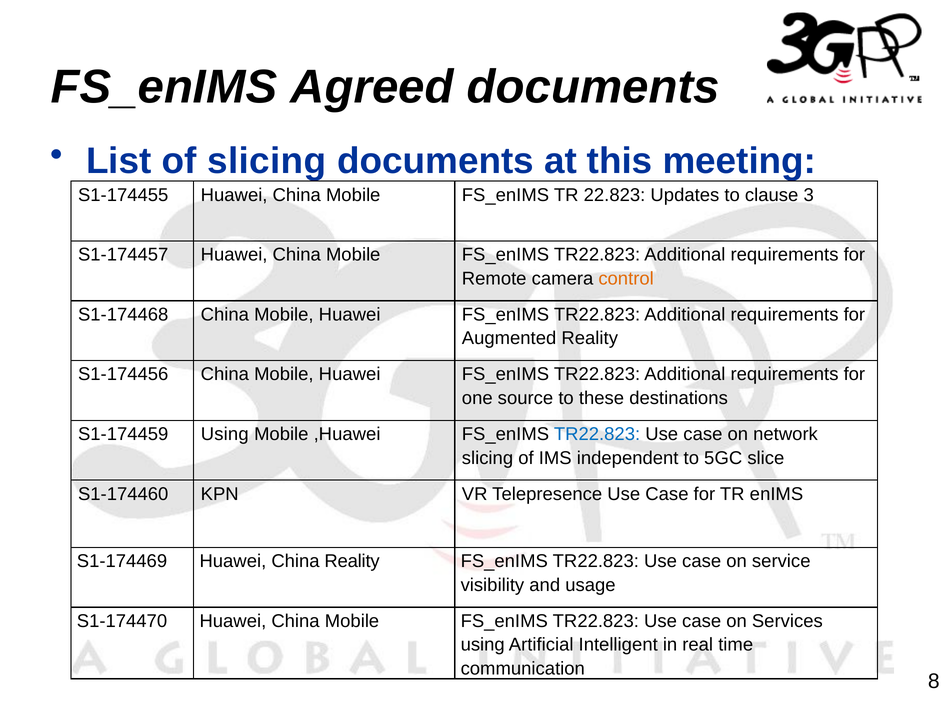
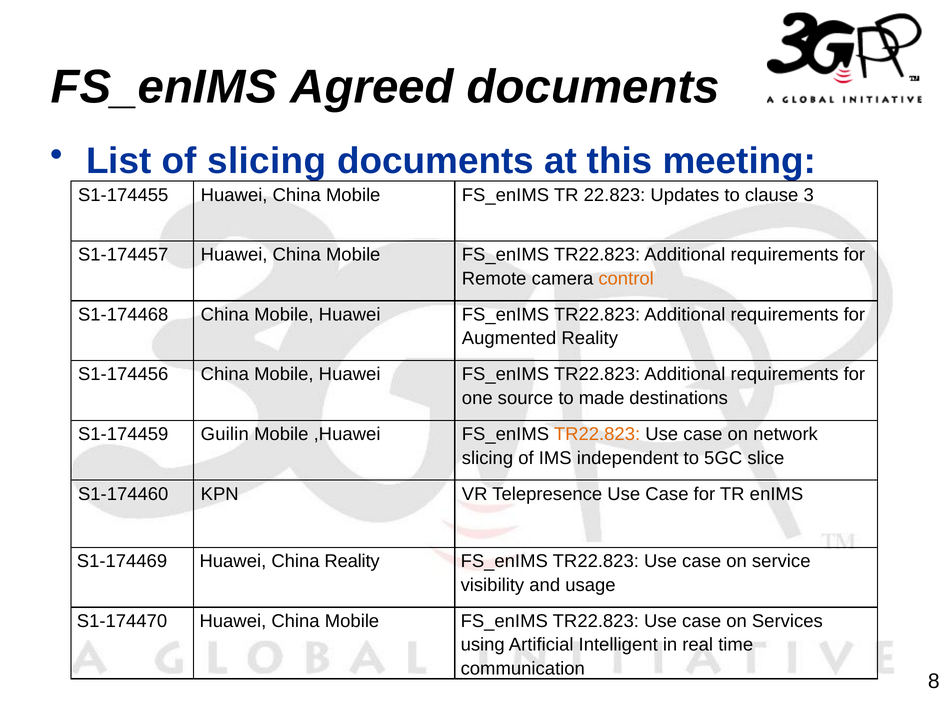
these: these -> made
S1-174459 Using: Using -> Guilin
TR22.823 at (597, 434) colour: blue -> orange
